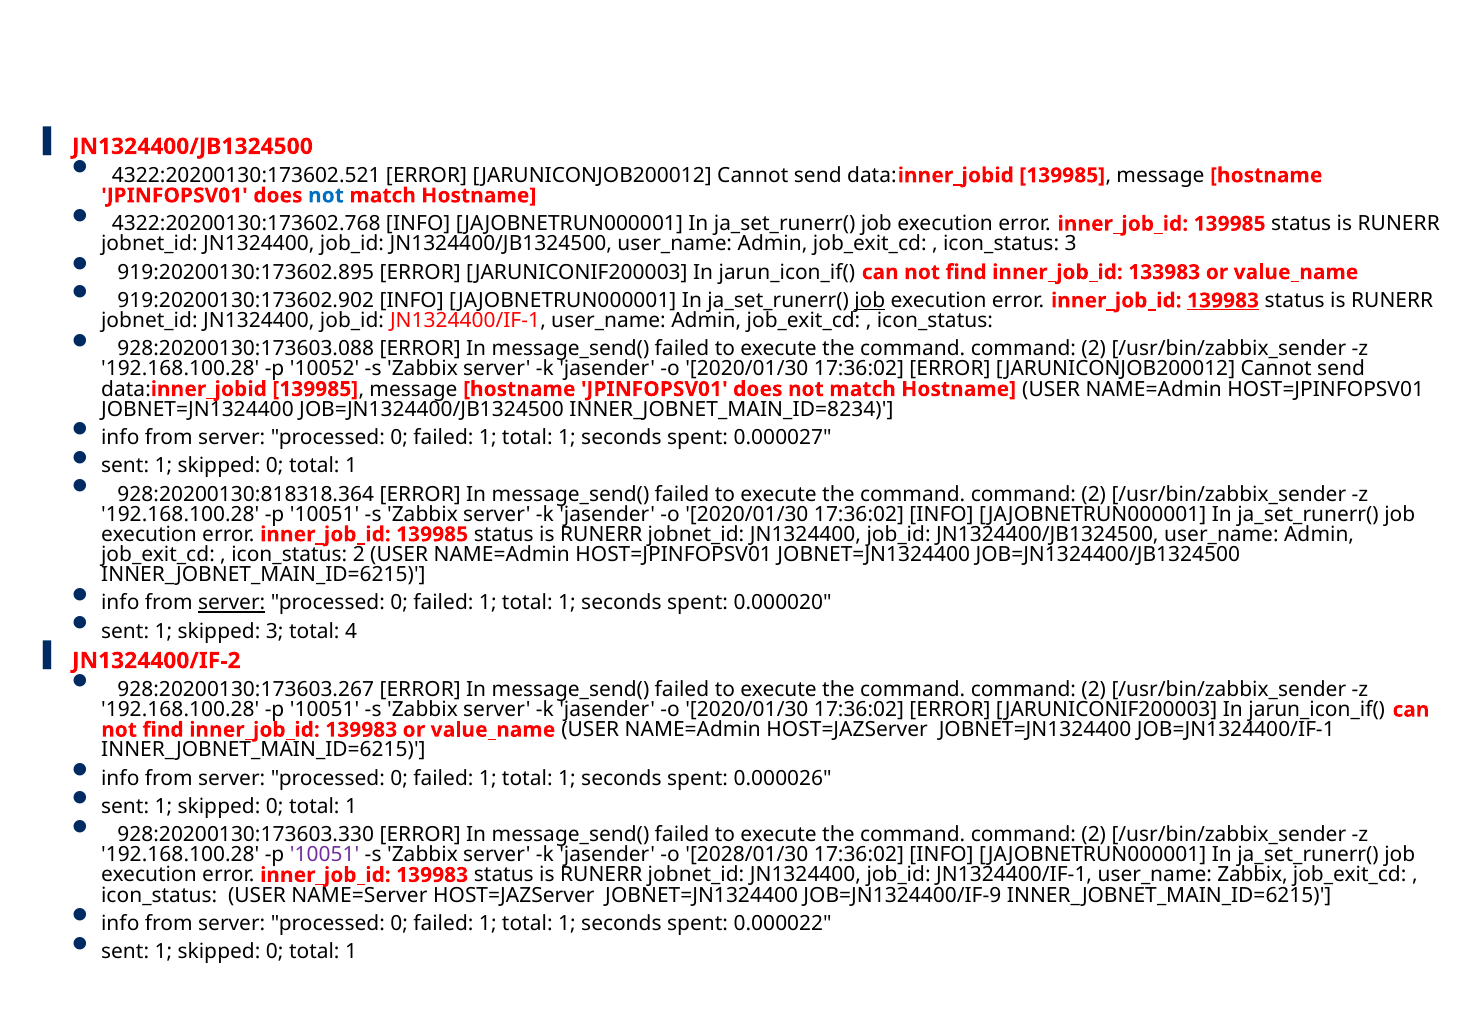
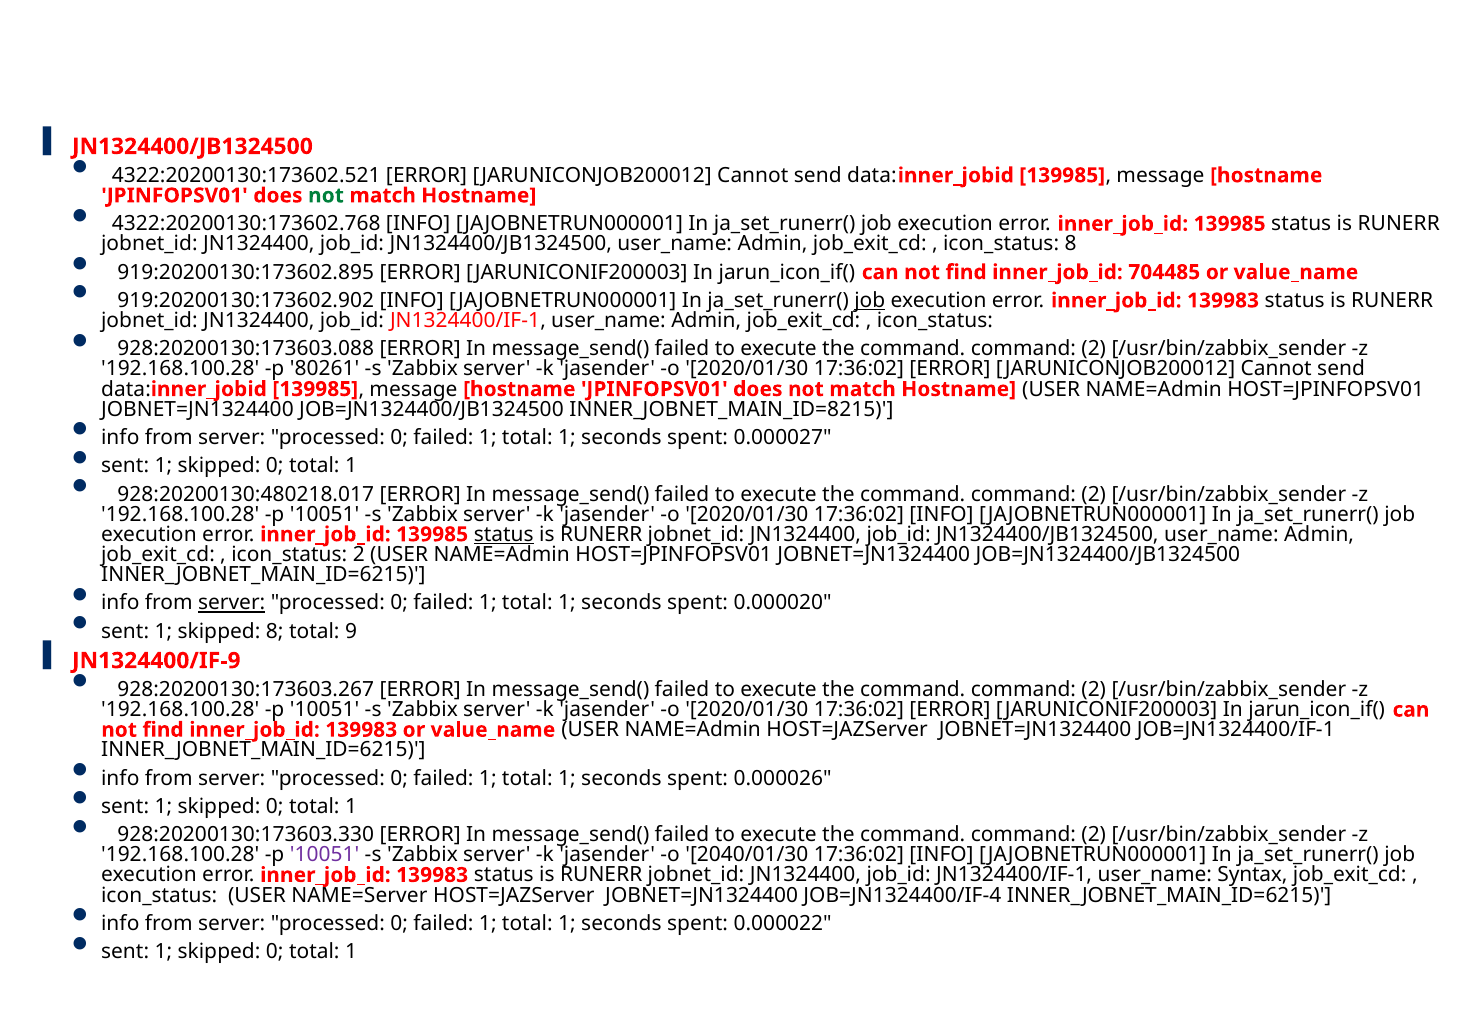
not at (326, 196) colour: blue -> green
icon_status 3: 3 -> 8
133983: 133983 -> 704485
139983 at (1223, 301) underline: present -> none
10052: 10052 -> 80261
INNER_JOBNET_MAIN_ID=8234: INNER_JOBNET_MAIN_ID=8234 -> INNER_JOBNET_MAIN_ID=8215
928:20200130:818318.364: 928:20200130:818318.364 -> 928:20200130:480218.017
status at (504, 535) underline: none -> present
skipped 3: 3 -> 8
4: 4 -> 9
JN1324400/IF-2: JN1324400/IF-2 -> JN1324400/IF-9
2028/01/30: 2028/01/30 -> 2040/01/30
user_name Zabbix: Zabbix -> Syntax
JOB=JN1324400/IF-9: JOB=JN1324400/IF-9 -> JOB=JN1324400/IF-4
